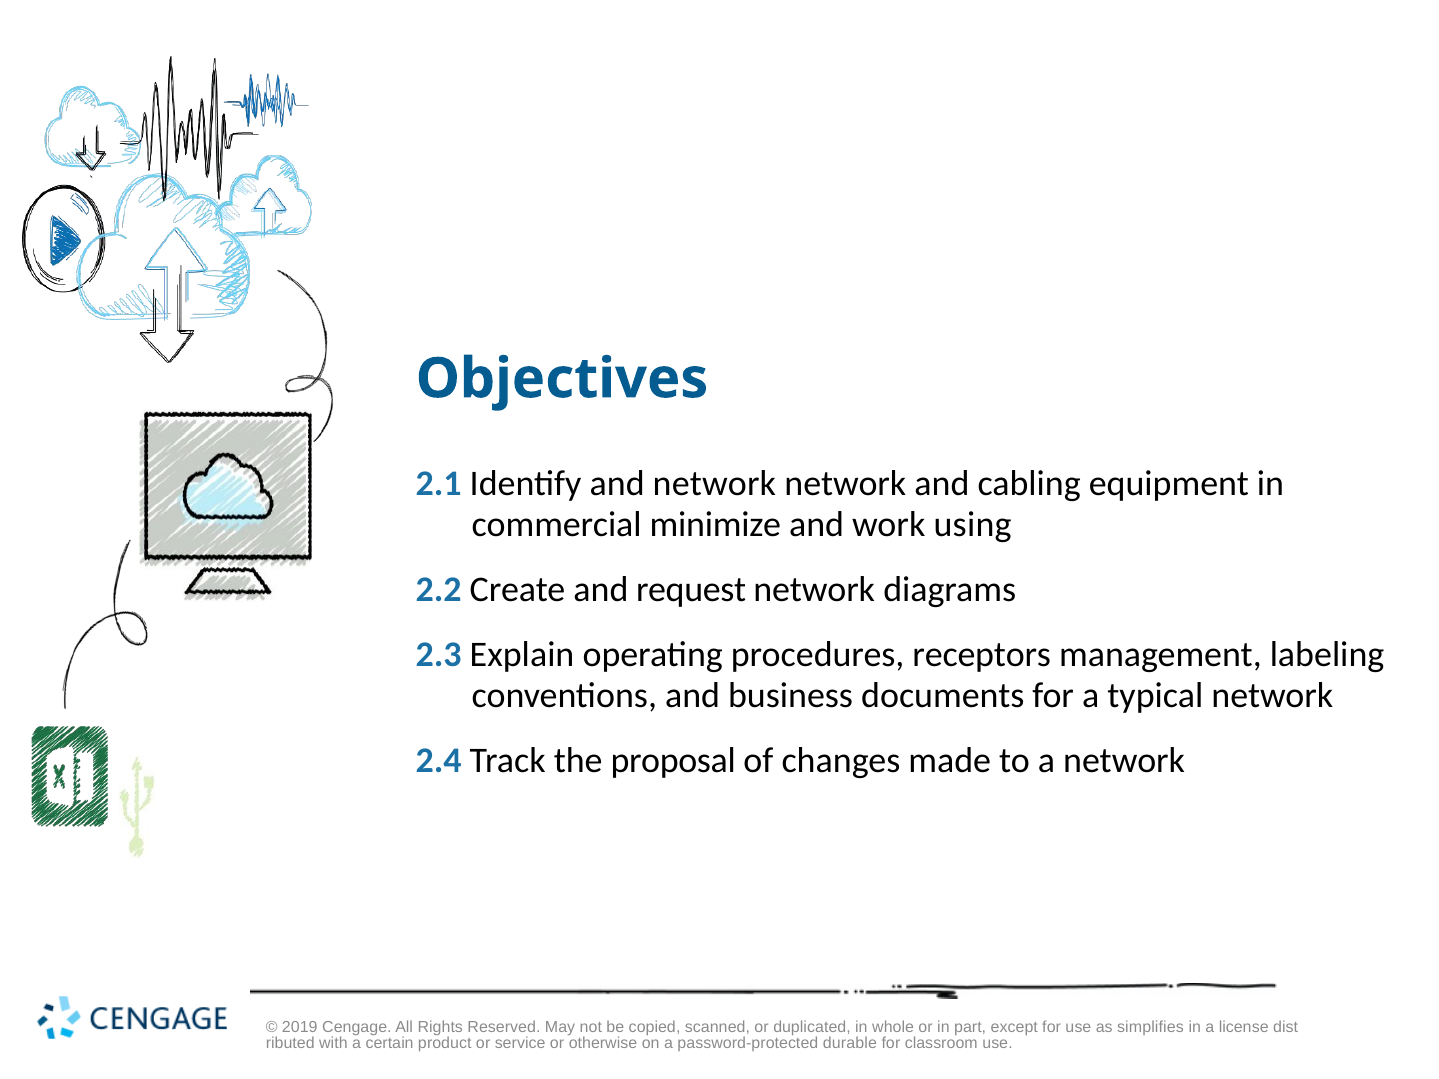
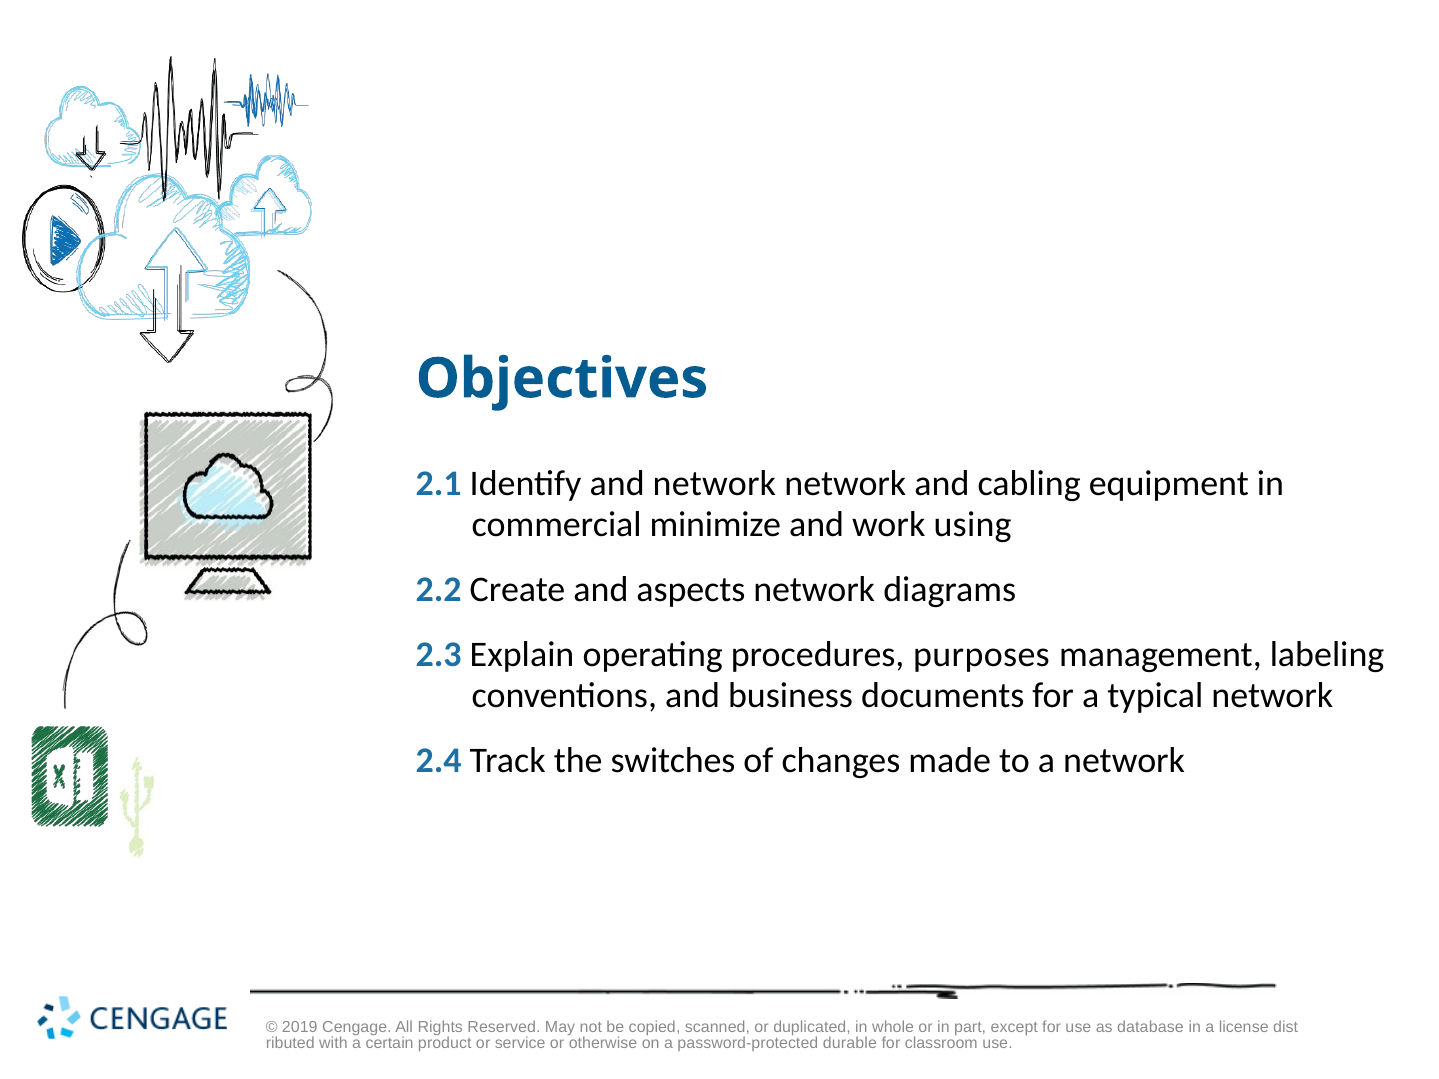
request: request -> aspects
receptors: receptors -> purposes
proposal: proposal -> switches
simplifies: simplifies -> database
